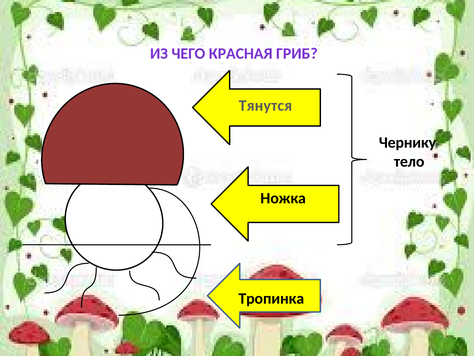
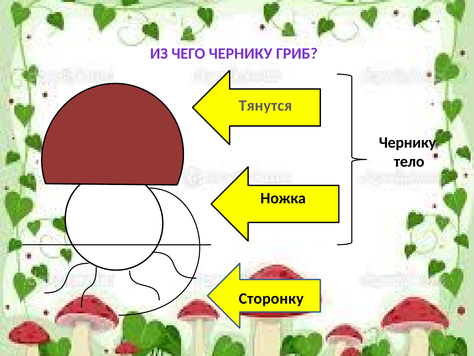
ЧЕГО КРАСНАЯ: КРАСНАЯ -> ЧЕРНИКУ
Тропинка: Тропинка -> Сторонку
